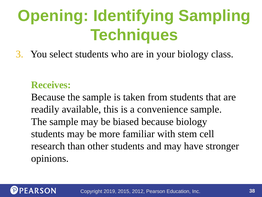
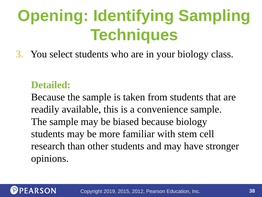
Receives: Receives -> Detailed
